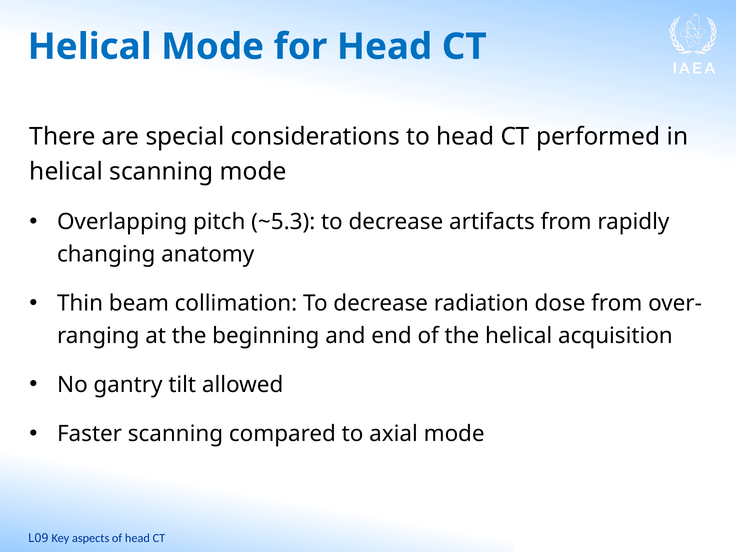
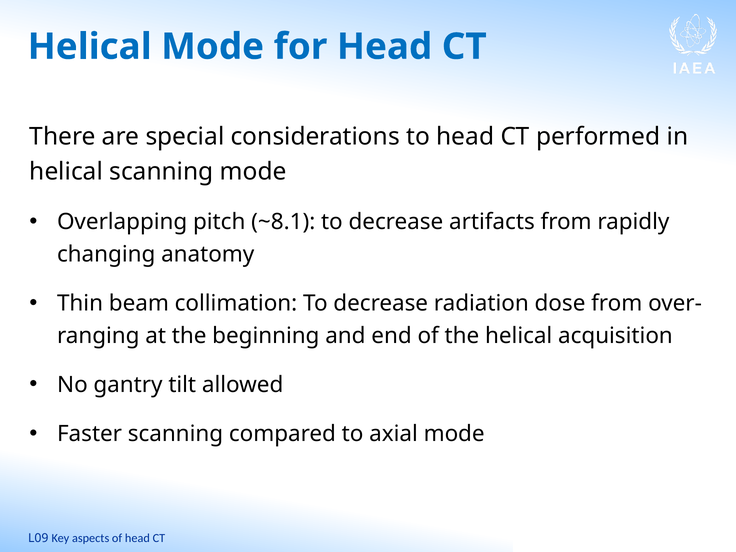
~5.3: ~5.3 -> ~8.1
